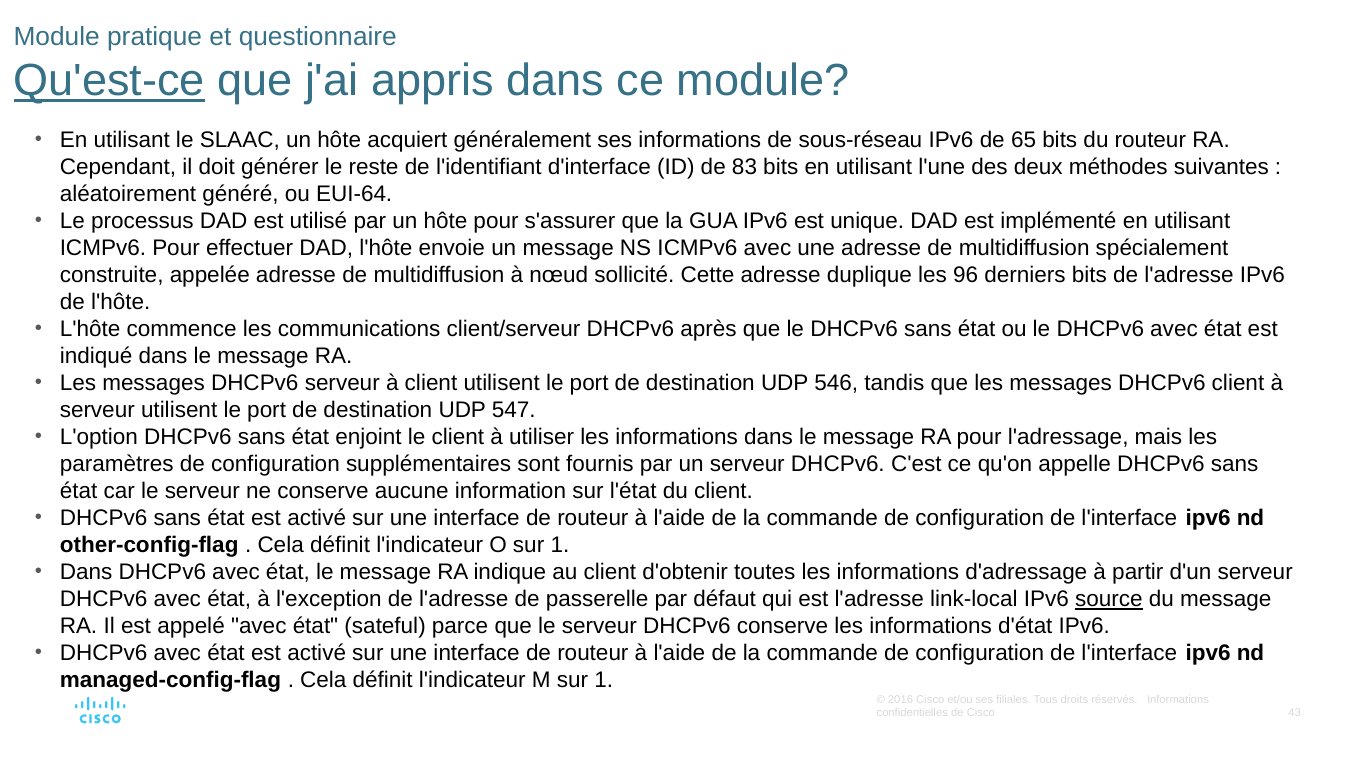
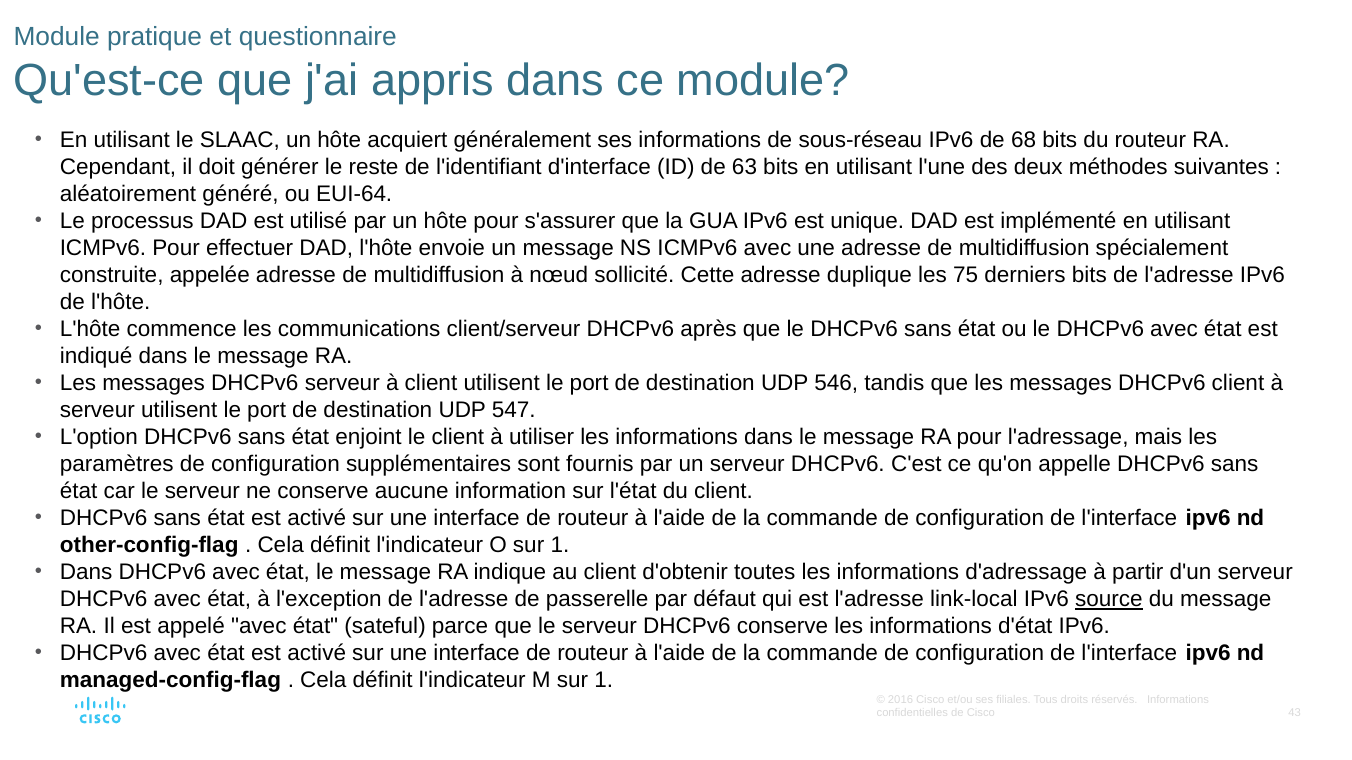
Qu'est-ce underline: present -> none
65: 65 -> 68
83: 83 -> 63
96: 96 -> 75
